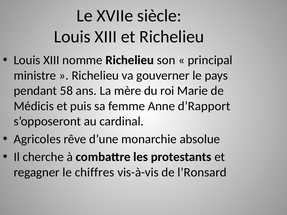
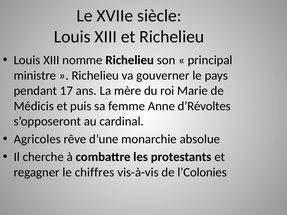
58: 58 -> 17
d’Rapport: d’Rapport -> d’Révoltes
l’Ronsard: l’Ronsard -> l’Colonies
